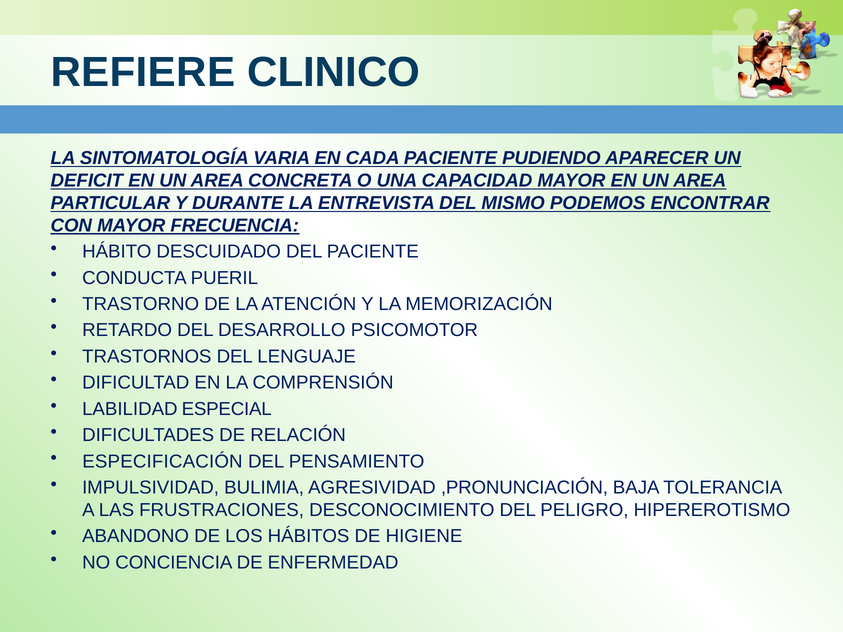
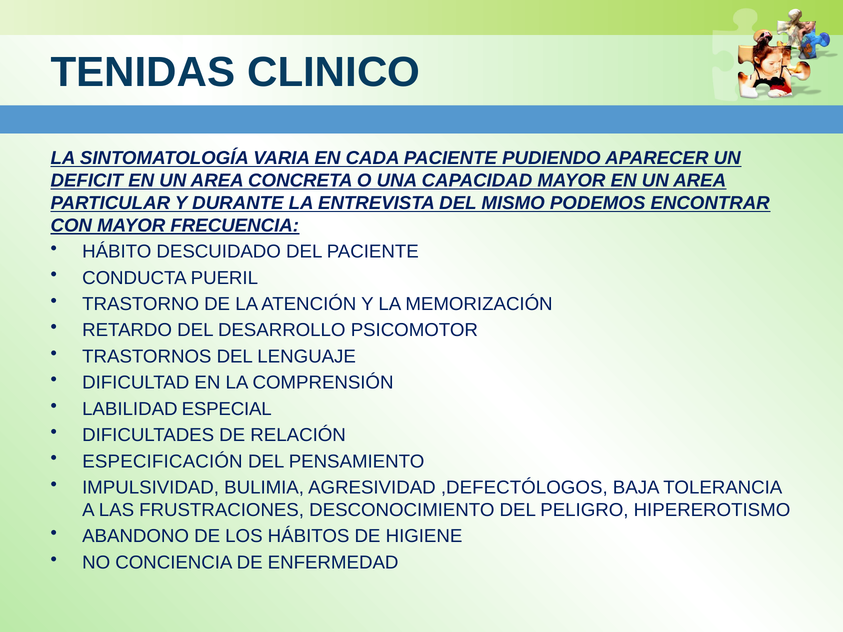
REFIERE: REFIERE -> TENIDAS
,PRONUNCIACIÓN: ,PRONUNCIACIÓN -> ,DEFECTÓLOGOS
